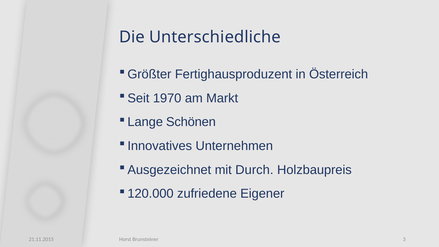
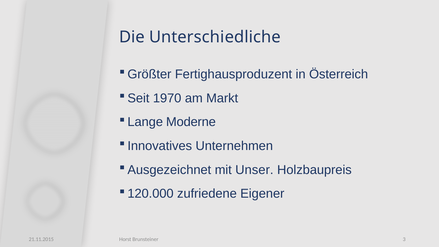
Schönen: Schönen -> Moderne
Durch: Durch -> Unser
